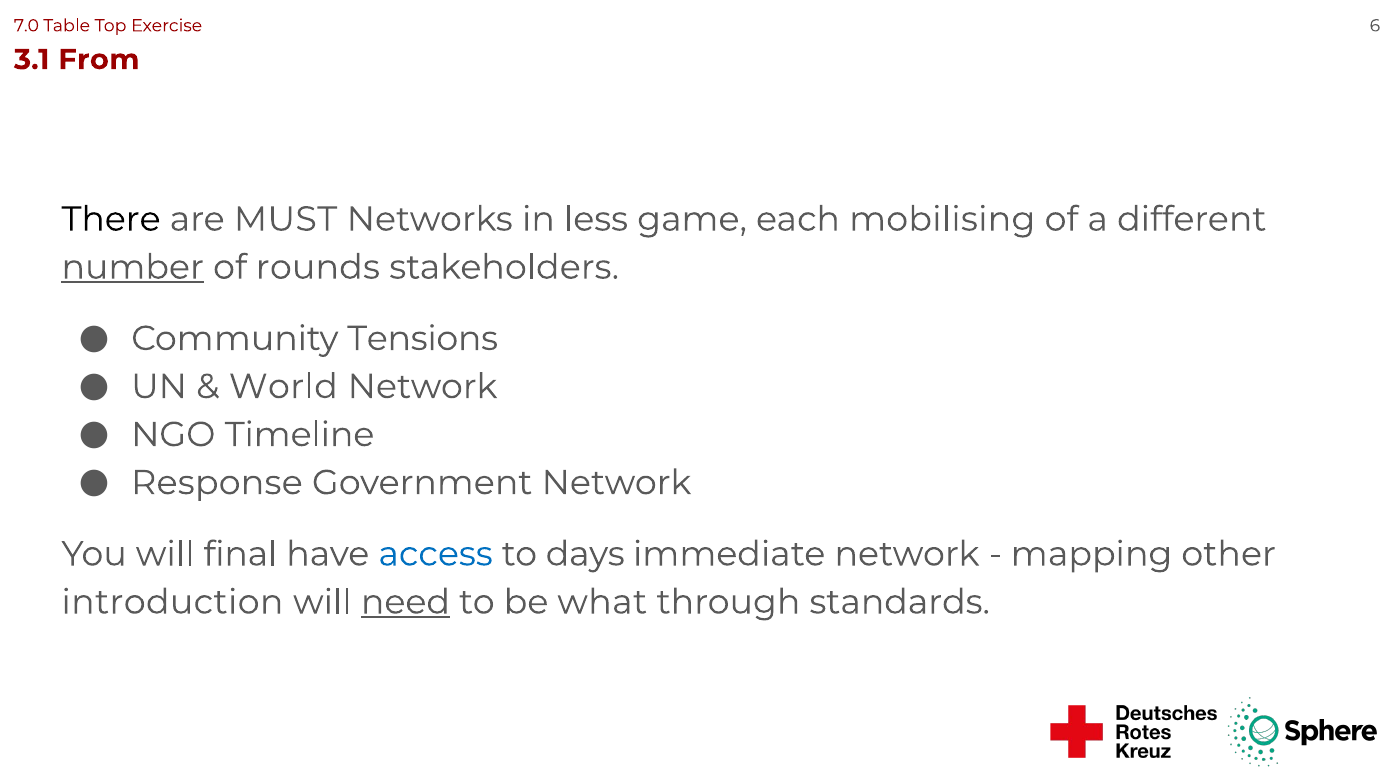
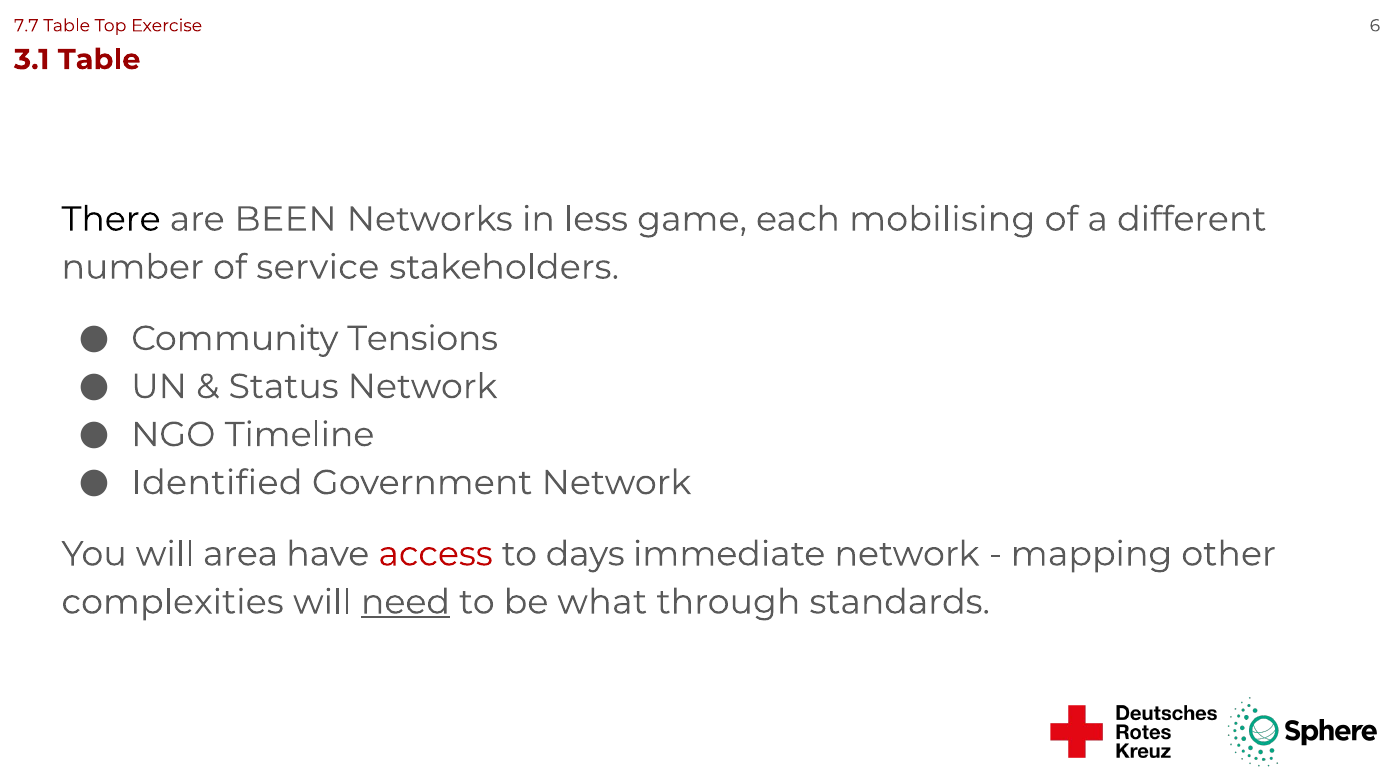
7.0: 7.0 -> 7.7
3.1 From: From -> Table
MUST: MUST -> BEEN
number underline: present -> none
rounds: rounds -> service
World: World -> Status
Response: Response -> Identified
final: final -> area
access colour: blue -> red
introduction: introduction -> complexities
